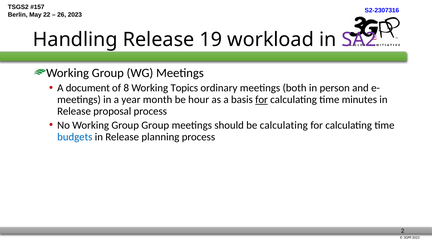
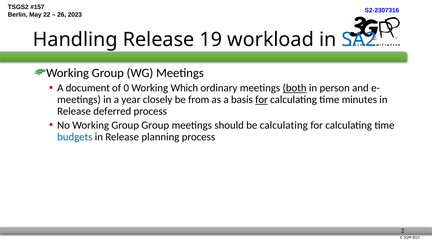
SA2 colour: purple -> blue
8: 8 -> 0
Topics: Topics -> Which
both underline: none -> present
month: month -> closely
hour: hour -> from
proposal: proposal -> deferred
